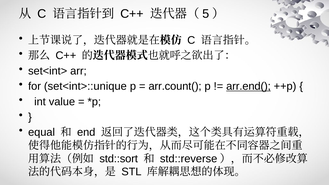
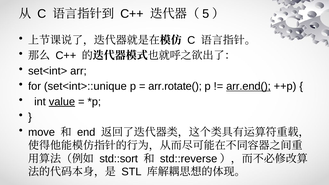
arr.count(: arr.count( -> arr.rotate(
value underline: none -> present
equal: equal -> move
